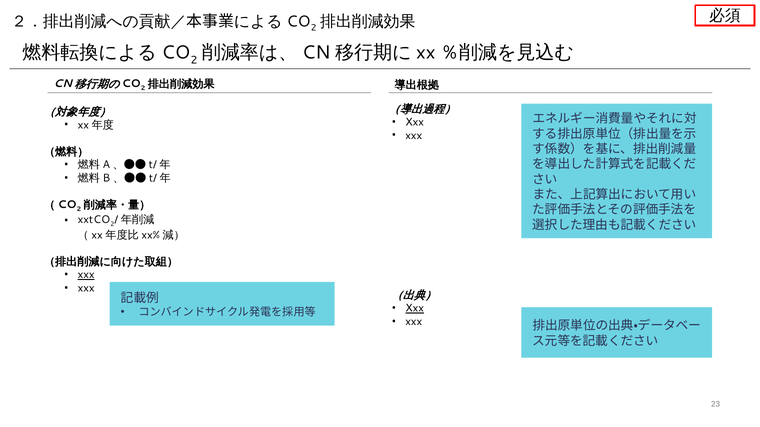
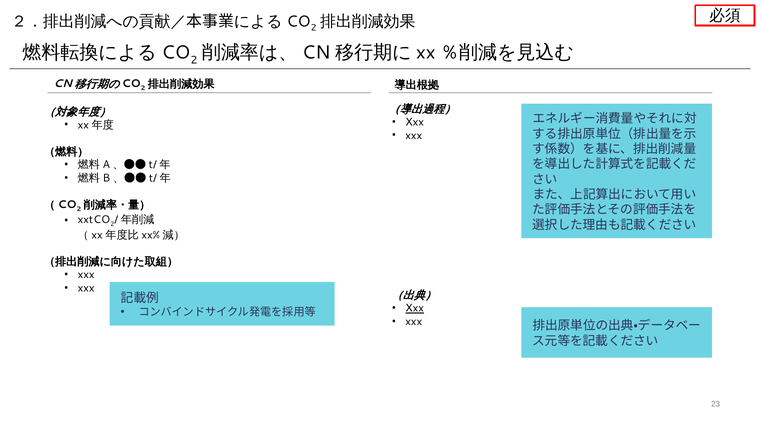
xxx at (86, 275) underline: present -> none
